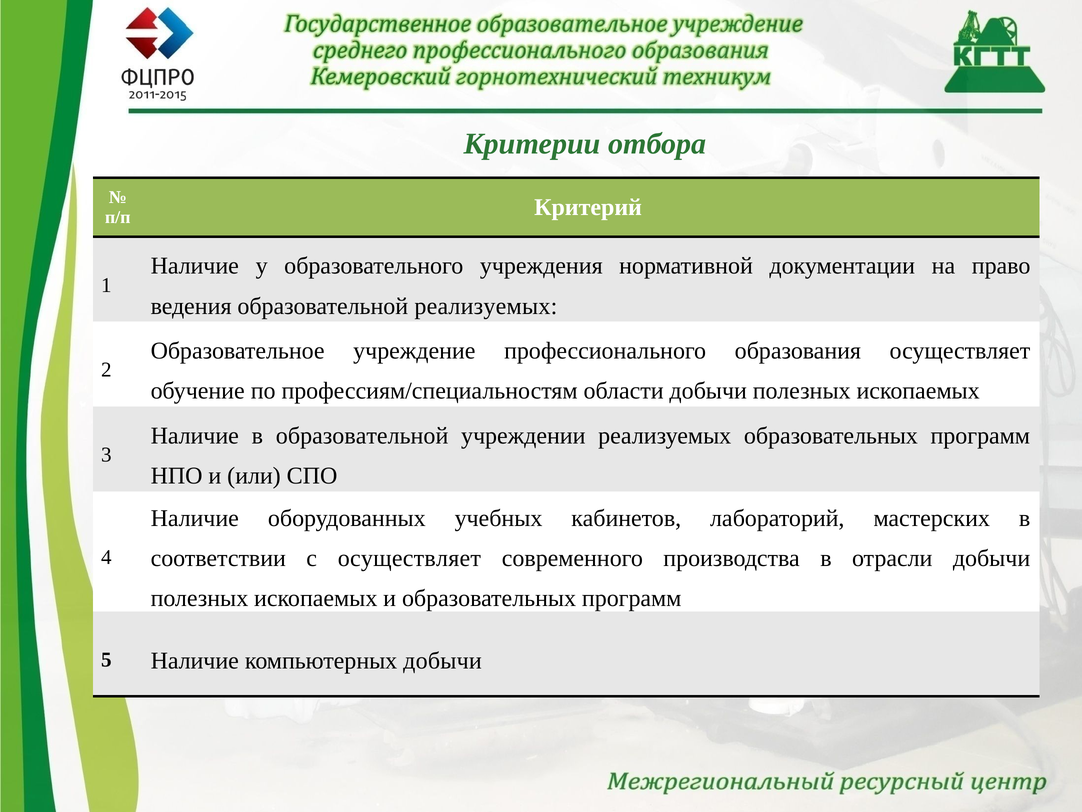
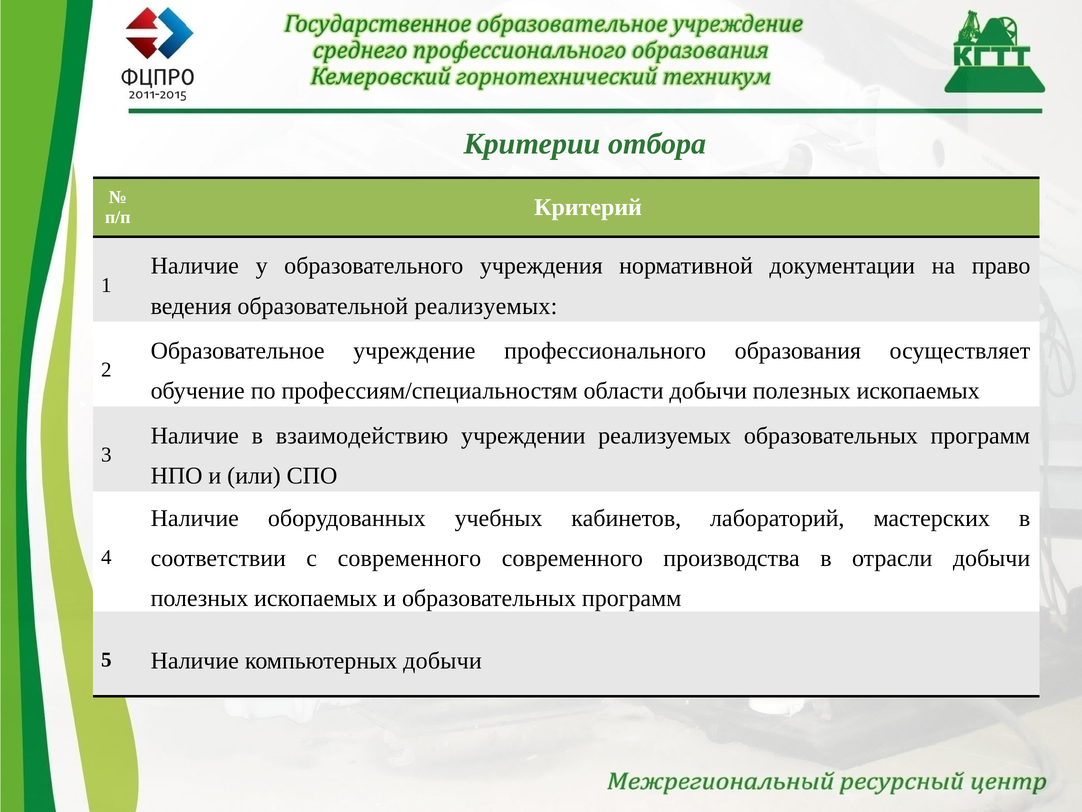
в образовательной: образовательной -> взаимодействию
с осуществляет: осуществляет -> современного
